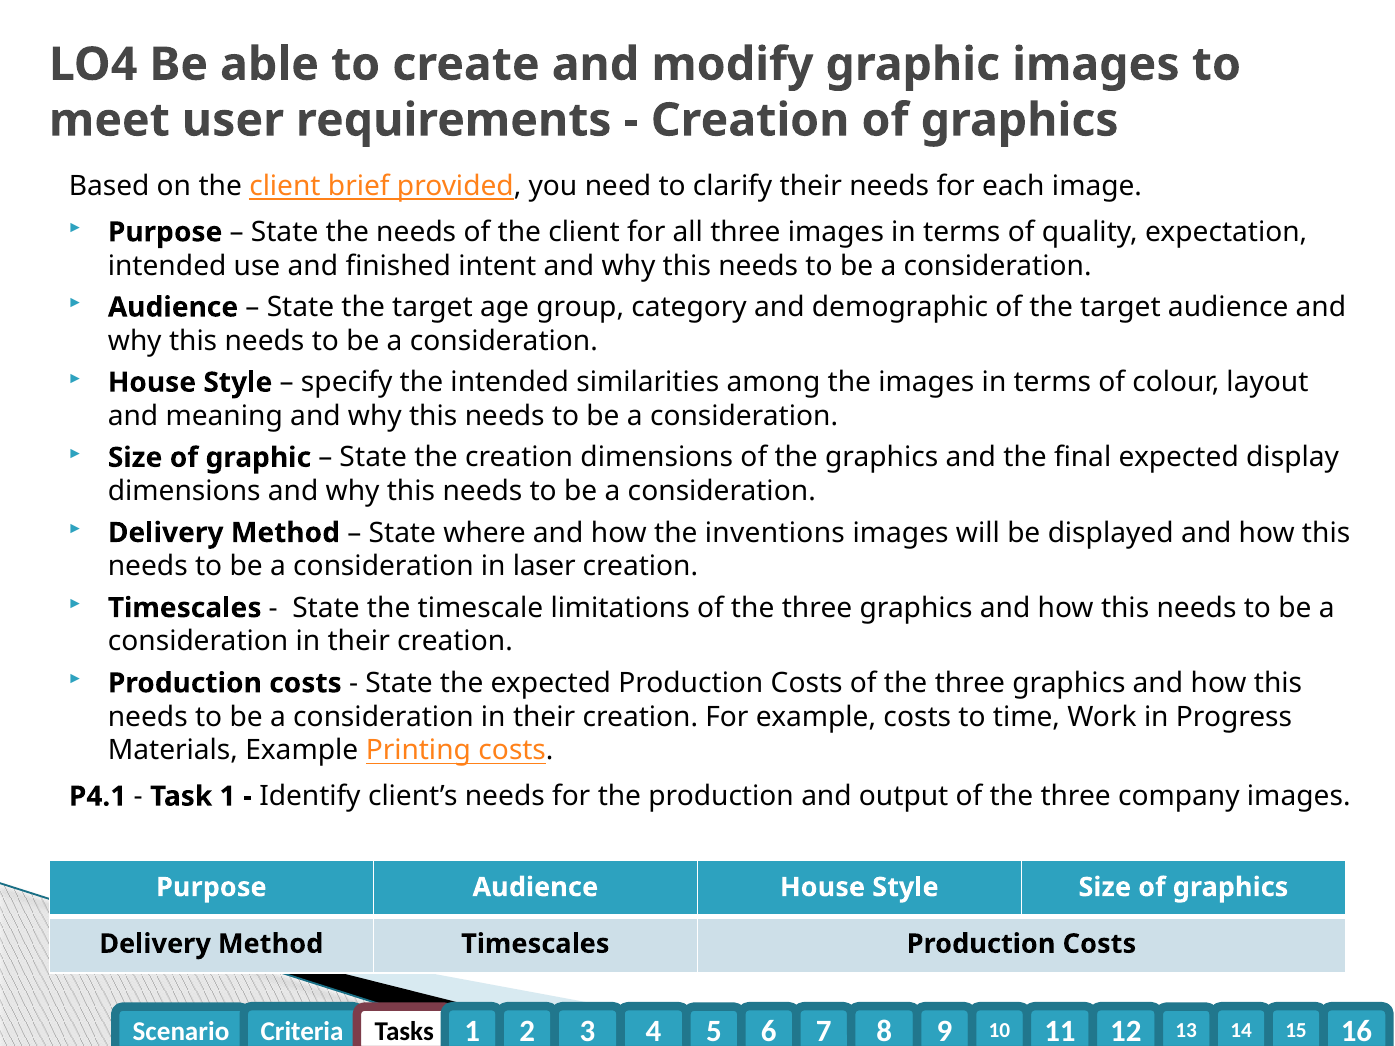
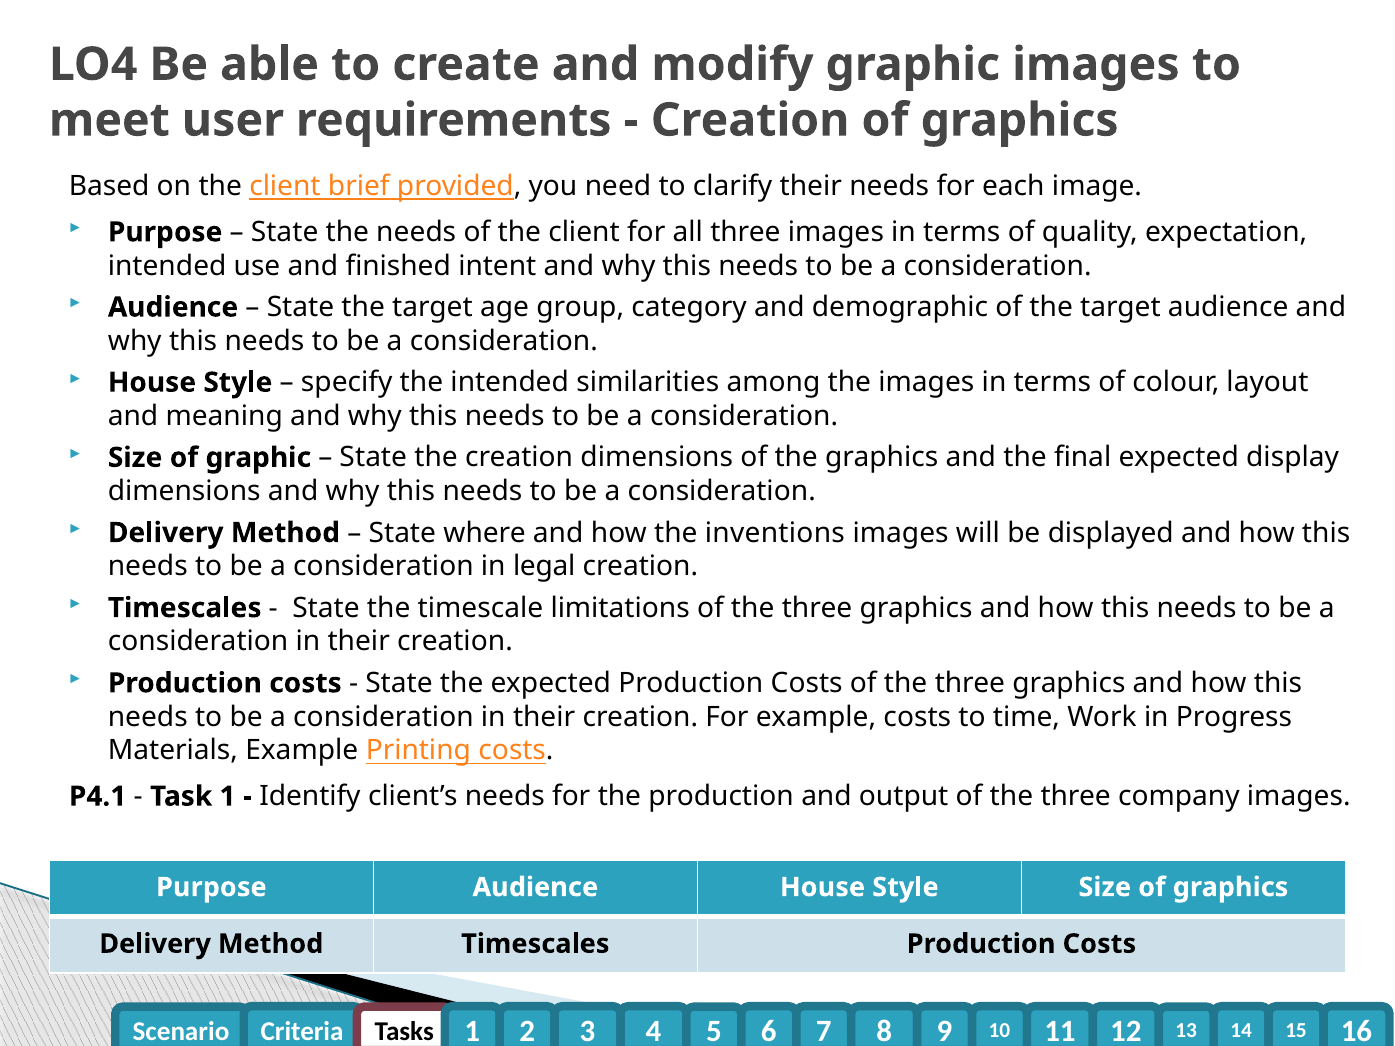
laser: laser -> legal
